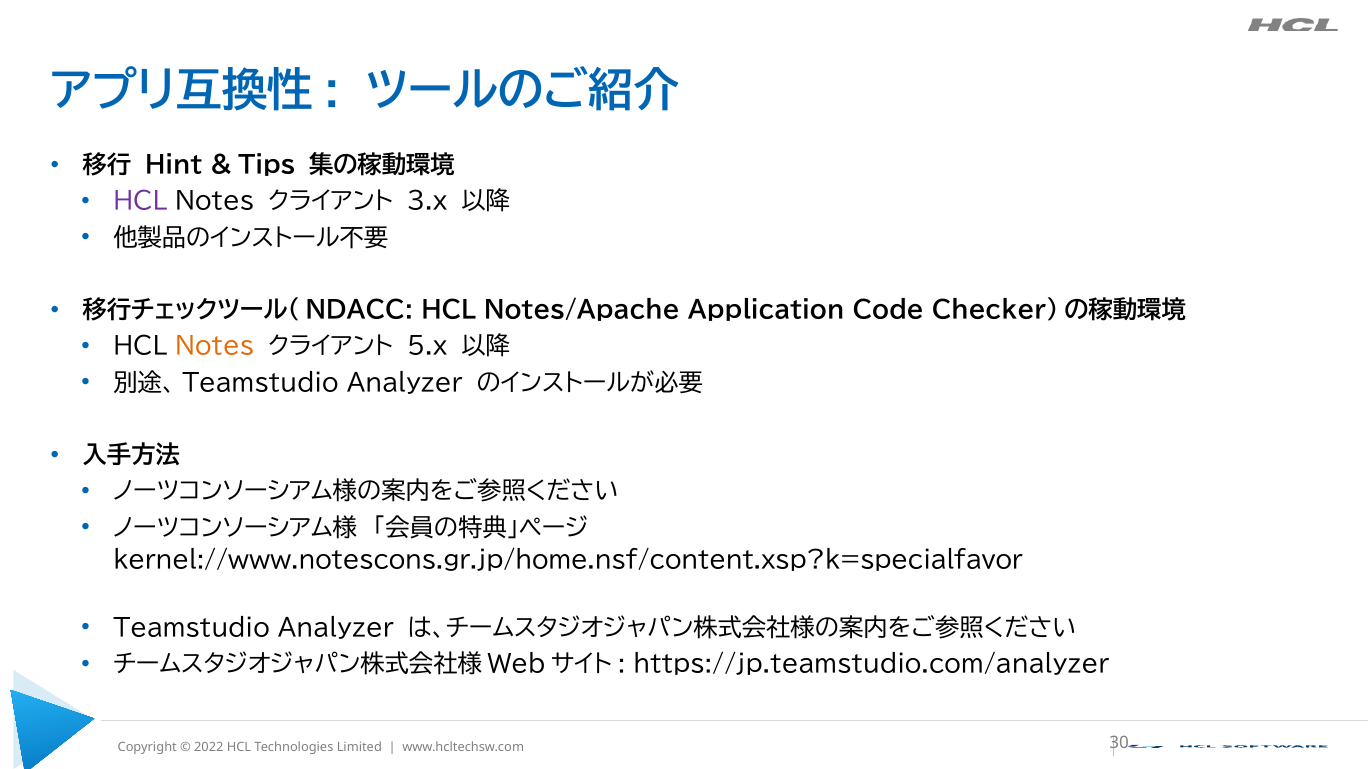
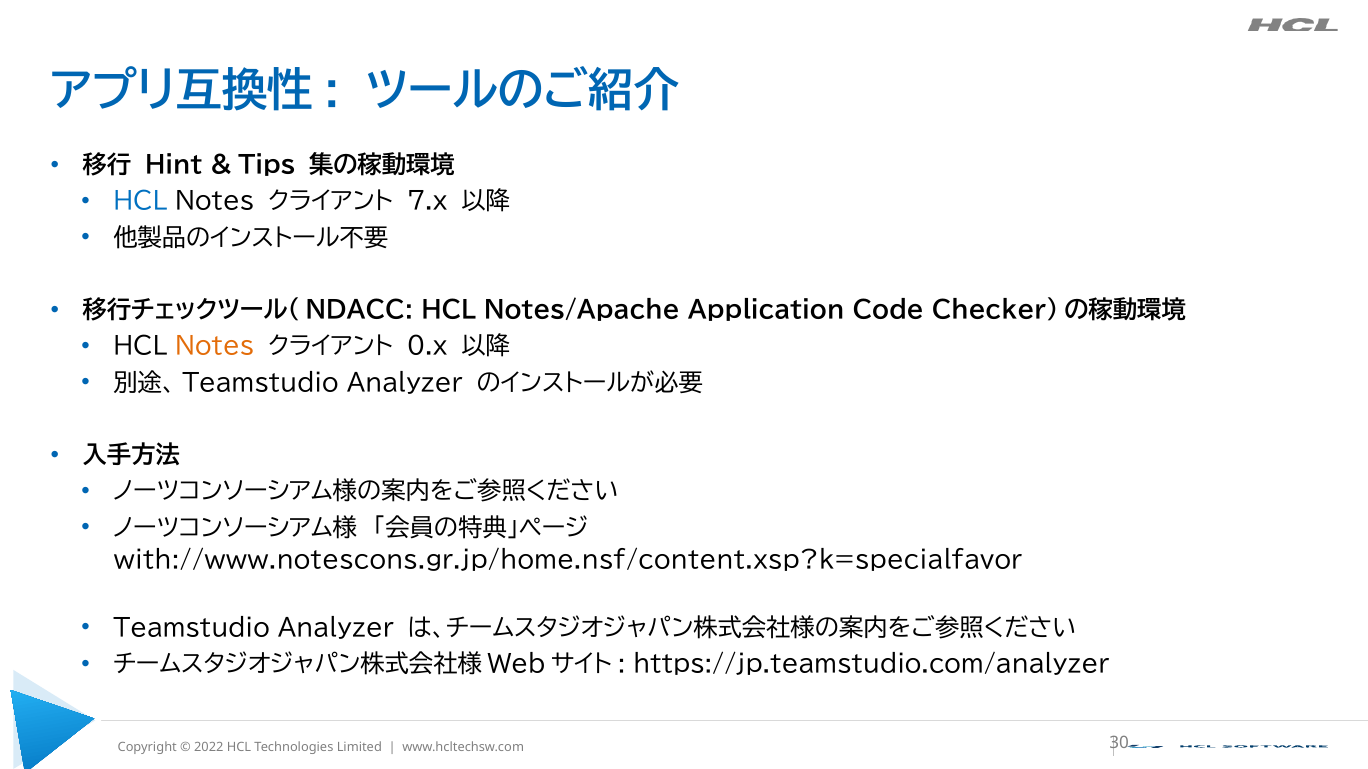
HCL at (140, 202) colour: purple -> blue
3.x: 3.x -> 7.x
5.x: 5.x -> 0.x
kernel://www.notescons.gr.jp/home.nsf/content.xsp?k=specialfavor: kernel://www.notescons.gr.jp/home.nsf/content.xsp?k=specialfavor -> with://www.notescons.gr.jp/home.nsf/content.xsp?k=specialfavor
